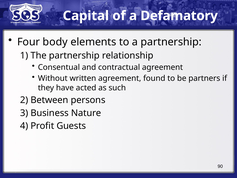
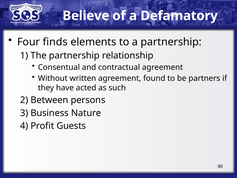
Capital: Capital -> Believe
body: body -> finds
